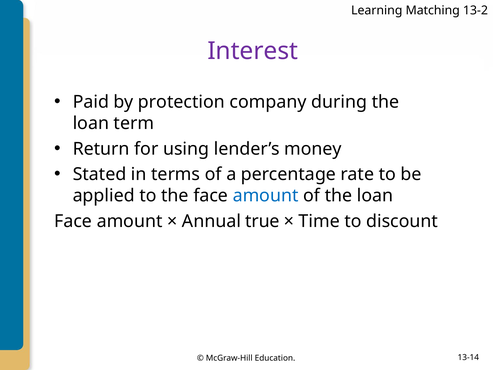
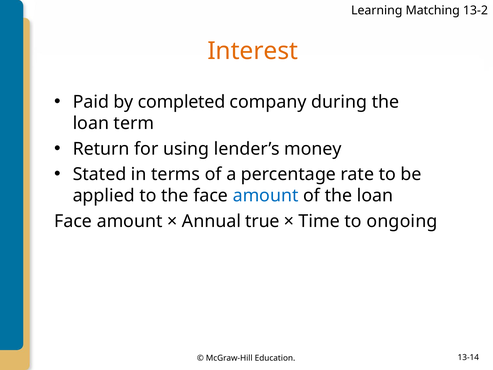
Interest colour: purple -> orange
protection: protection -> completed
discount: discount -> ongoing
